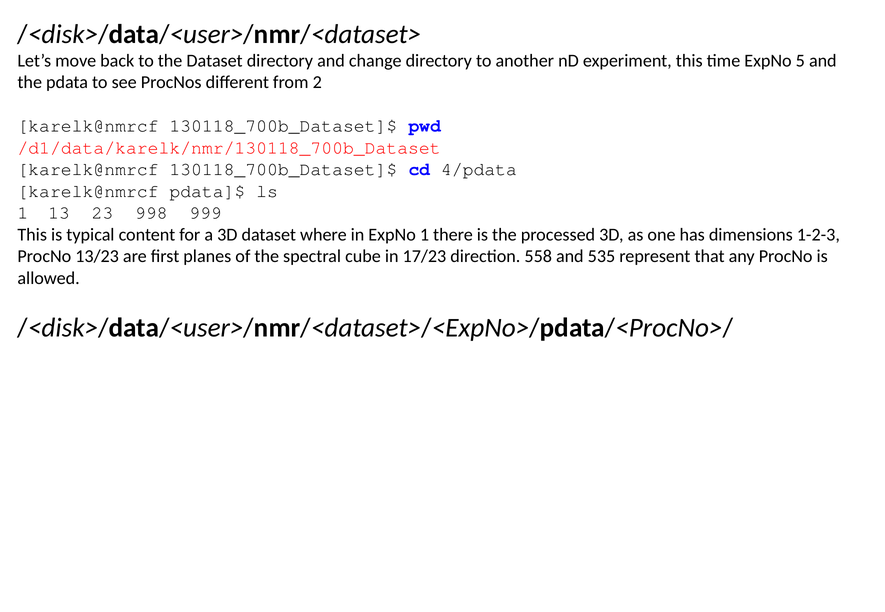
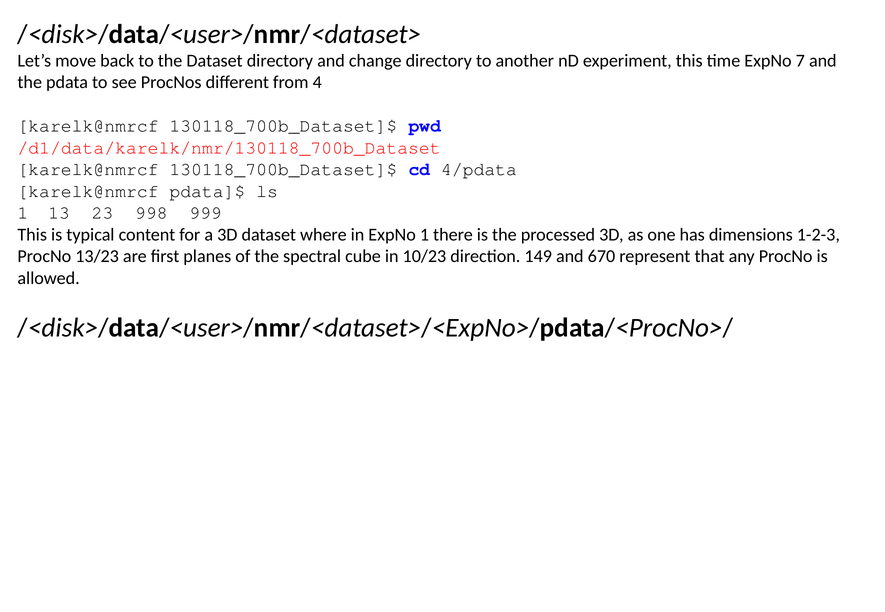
5: 5 -> 7
2: 2 -> 4
17/23: 17/23 -> 10/23
558: 558 -> 149
535: 535 -> 670
